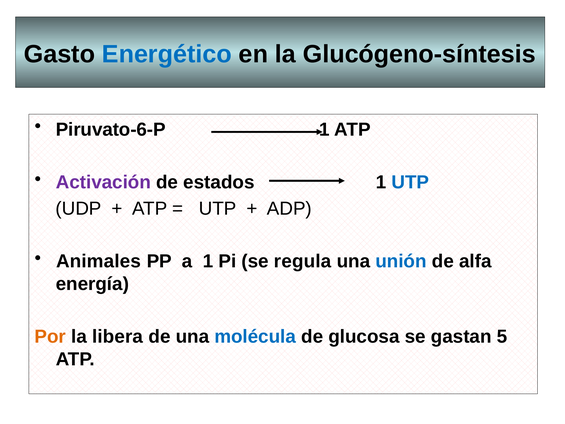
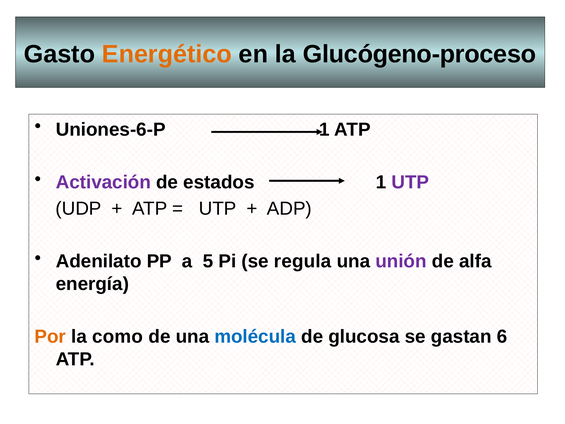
Energético colour: blue -> orange
Glucógeno-síntesis: Glucógeno-síntesis -> Glucógeno-proceso
Piruvato-6-P: Piruvato-6-P -> Uniones-6-P
UTP at (410, 182) colour: blue -> purple
Animales: Animales -> Adenilato
a 1: 1 -> 5
unión colour: blue -> purple
libera: libera -> como
5: 5 -> 6
